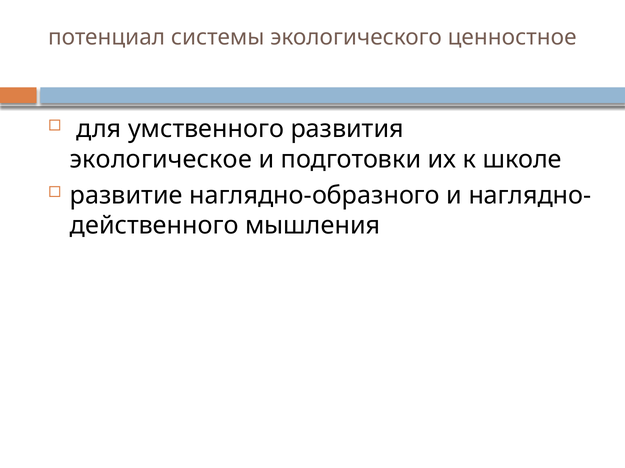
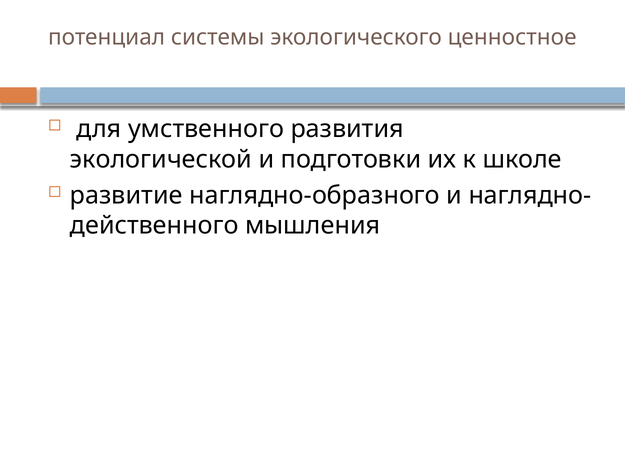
экологическое: экологическое -> экологической
